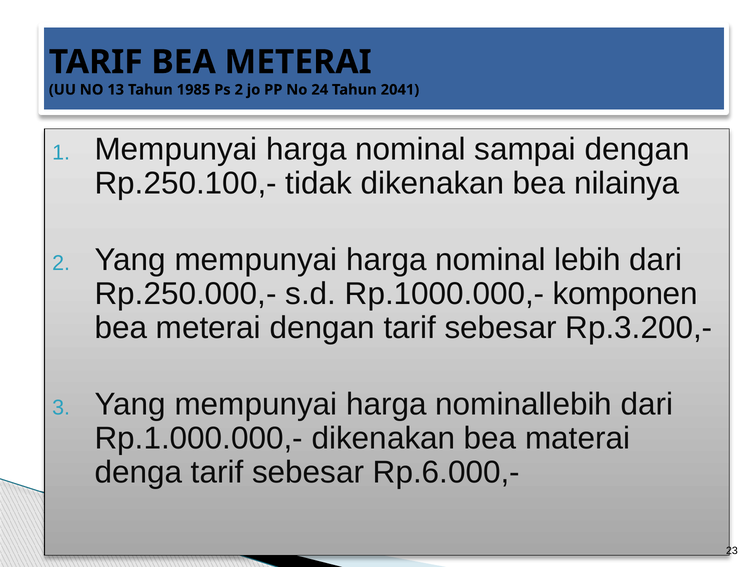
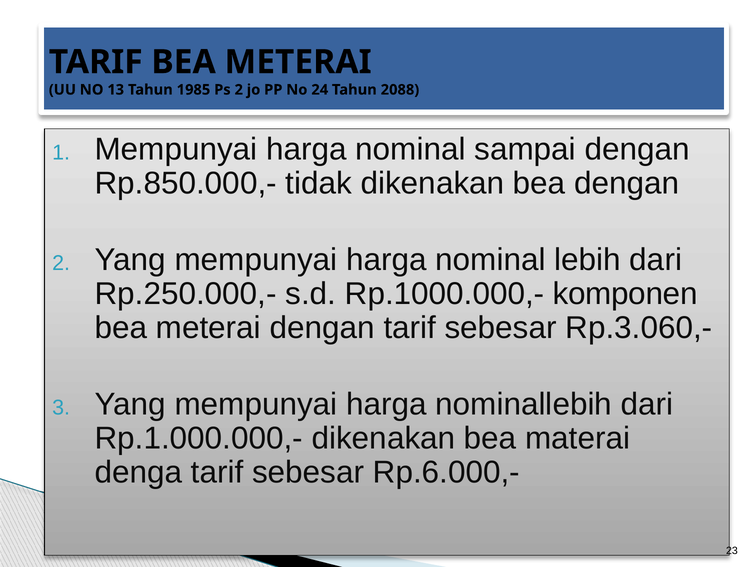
2041: 2041 -> 2088
Rp.250.100,-: Rp.250.100,- -> Rp.850.000,-
bea nilainya: nilainya -> dengan
Rp.3.200,-: Rp.3.200,- -> Rp.3.060,-
